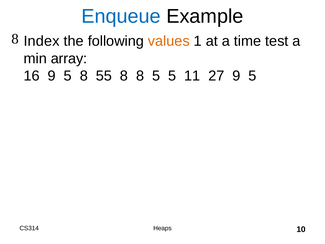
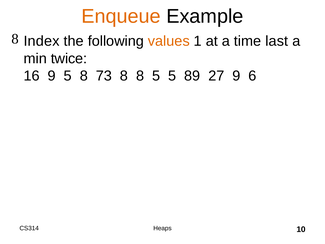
Enqueue colour: blue -> orange
test: test -> last
array: array -> twice
55: 55 -> 73
11: 11 -> 89
27 9 5: 5 -> 6
